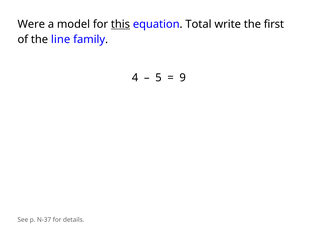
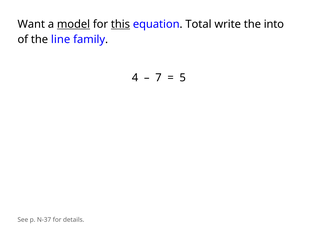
Were: Were -> Want
model underline: none -> present
first: first -> into
5: 5 -> 7
9: 9 -> 5
